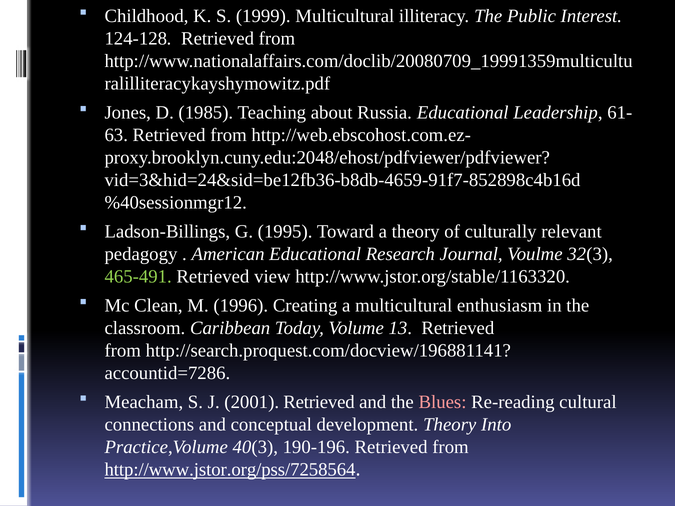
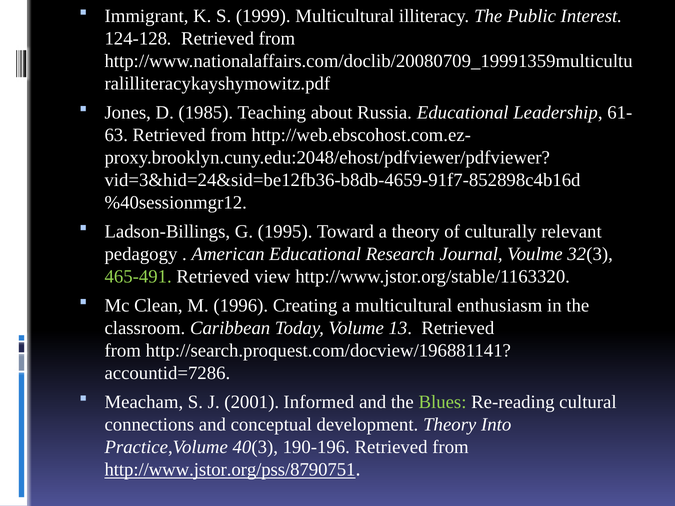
Childhood: Childhood -> Immigrant
2001 Retrieved: Retrieved -> Informed
Blues colour: pink -> light green
http://www.jstor.org/pss/7258564: http://www.jstor.org/pss/7258564 -> http://www.jstor.org/pss/8790751
